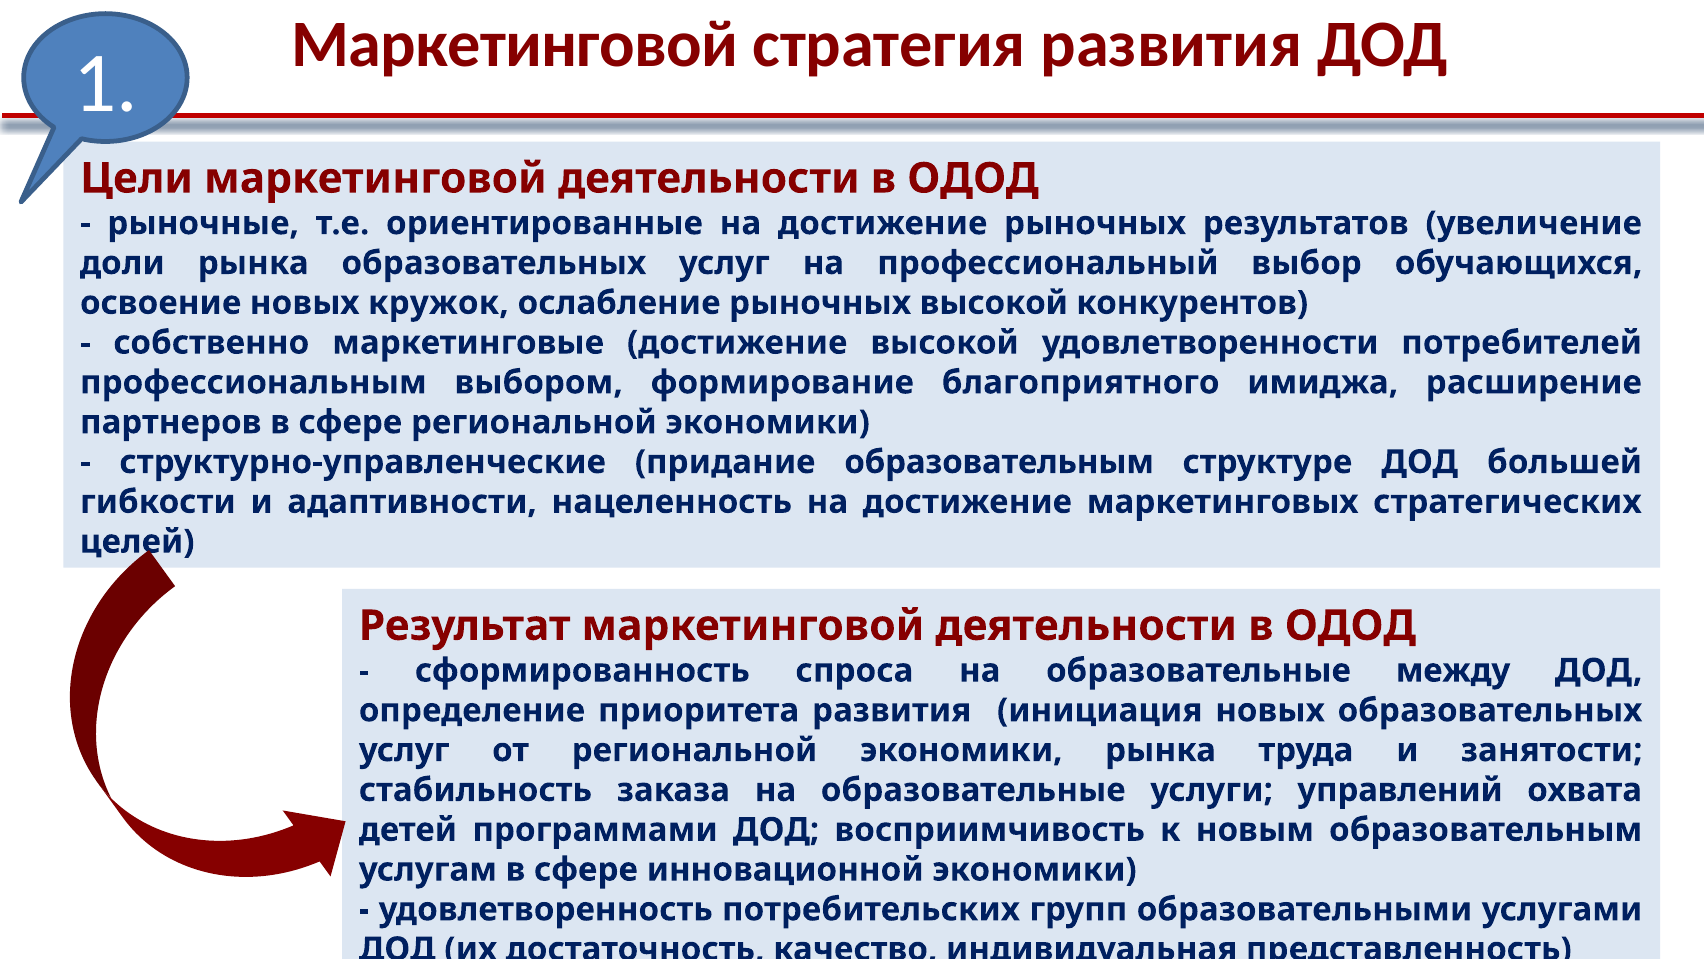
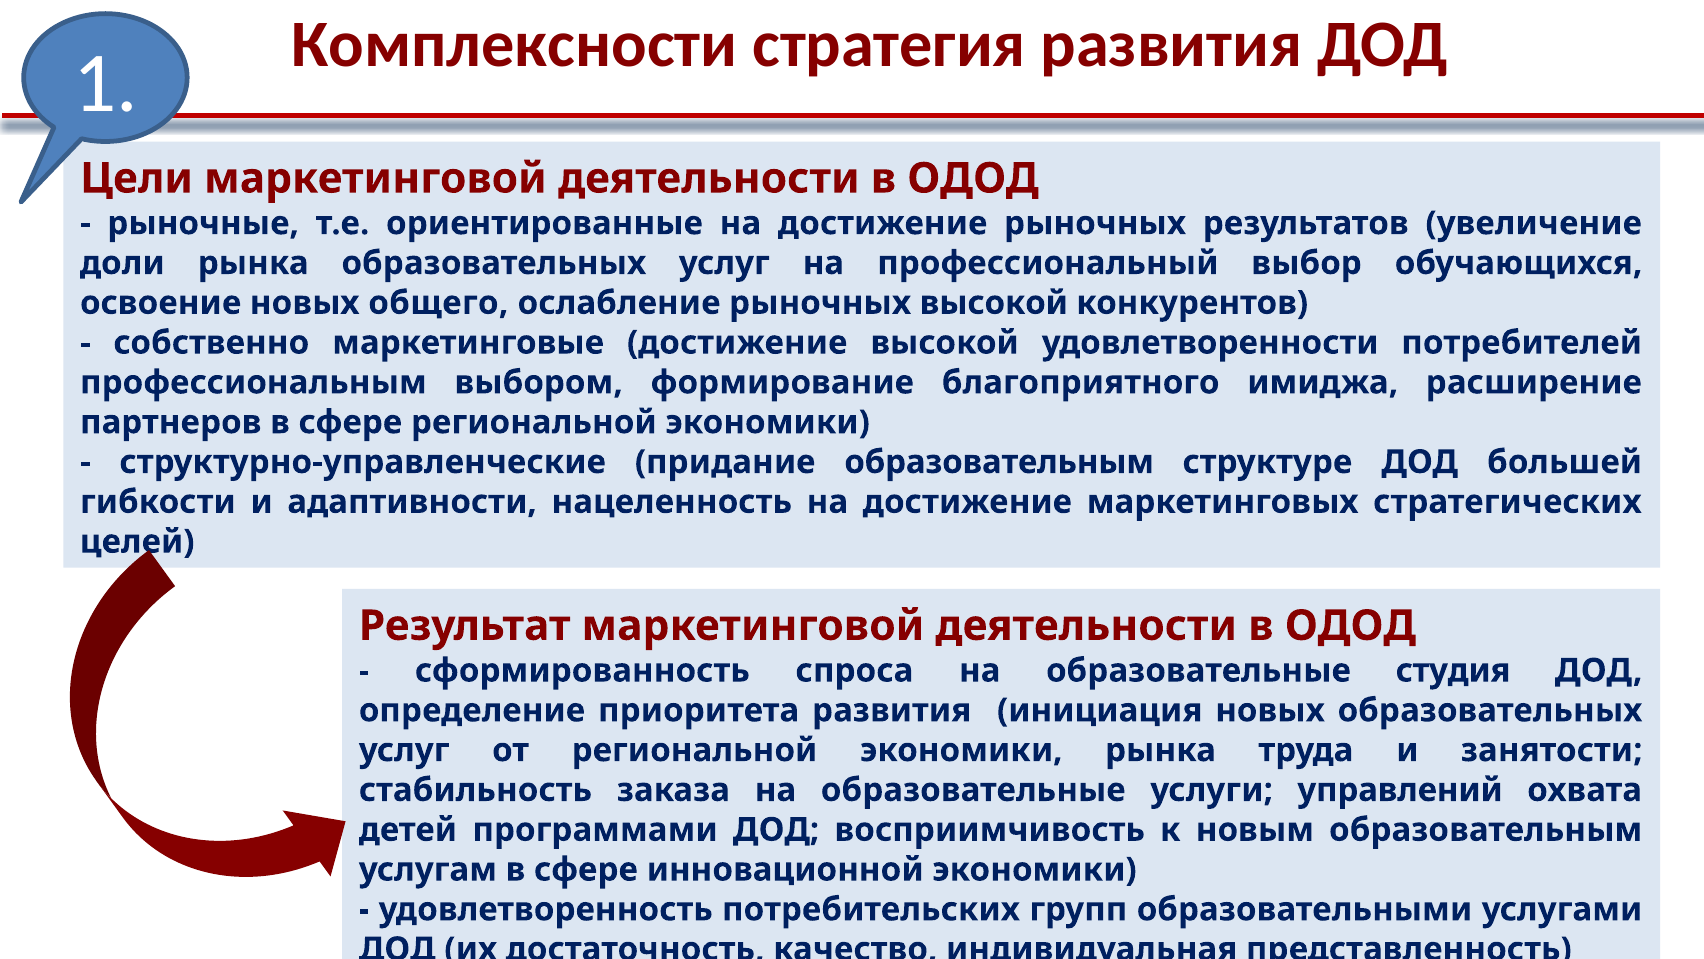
Маркетинговой at (515, 45): Маркетинговой -> Комплексности
кружок: кружок -> общего
между: между -> студия
